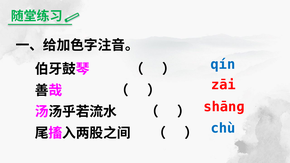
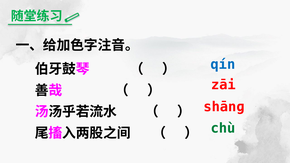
chù colour: blue -> green
